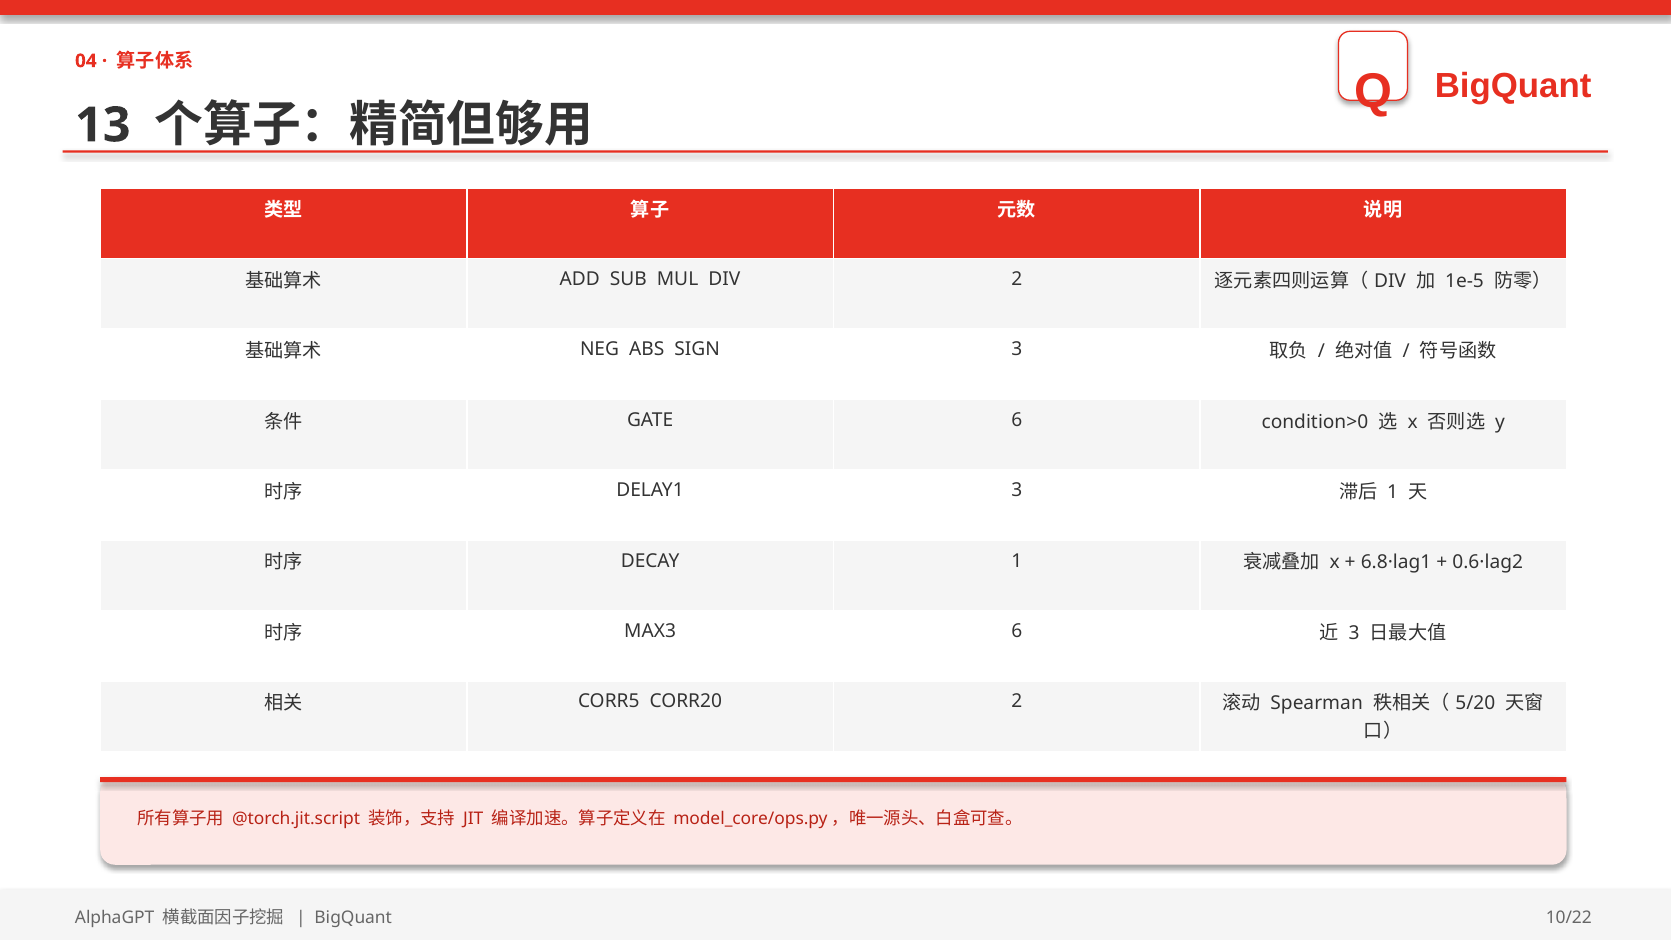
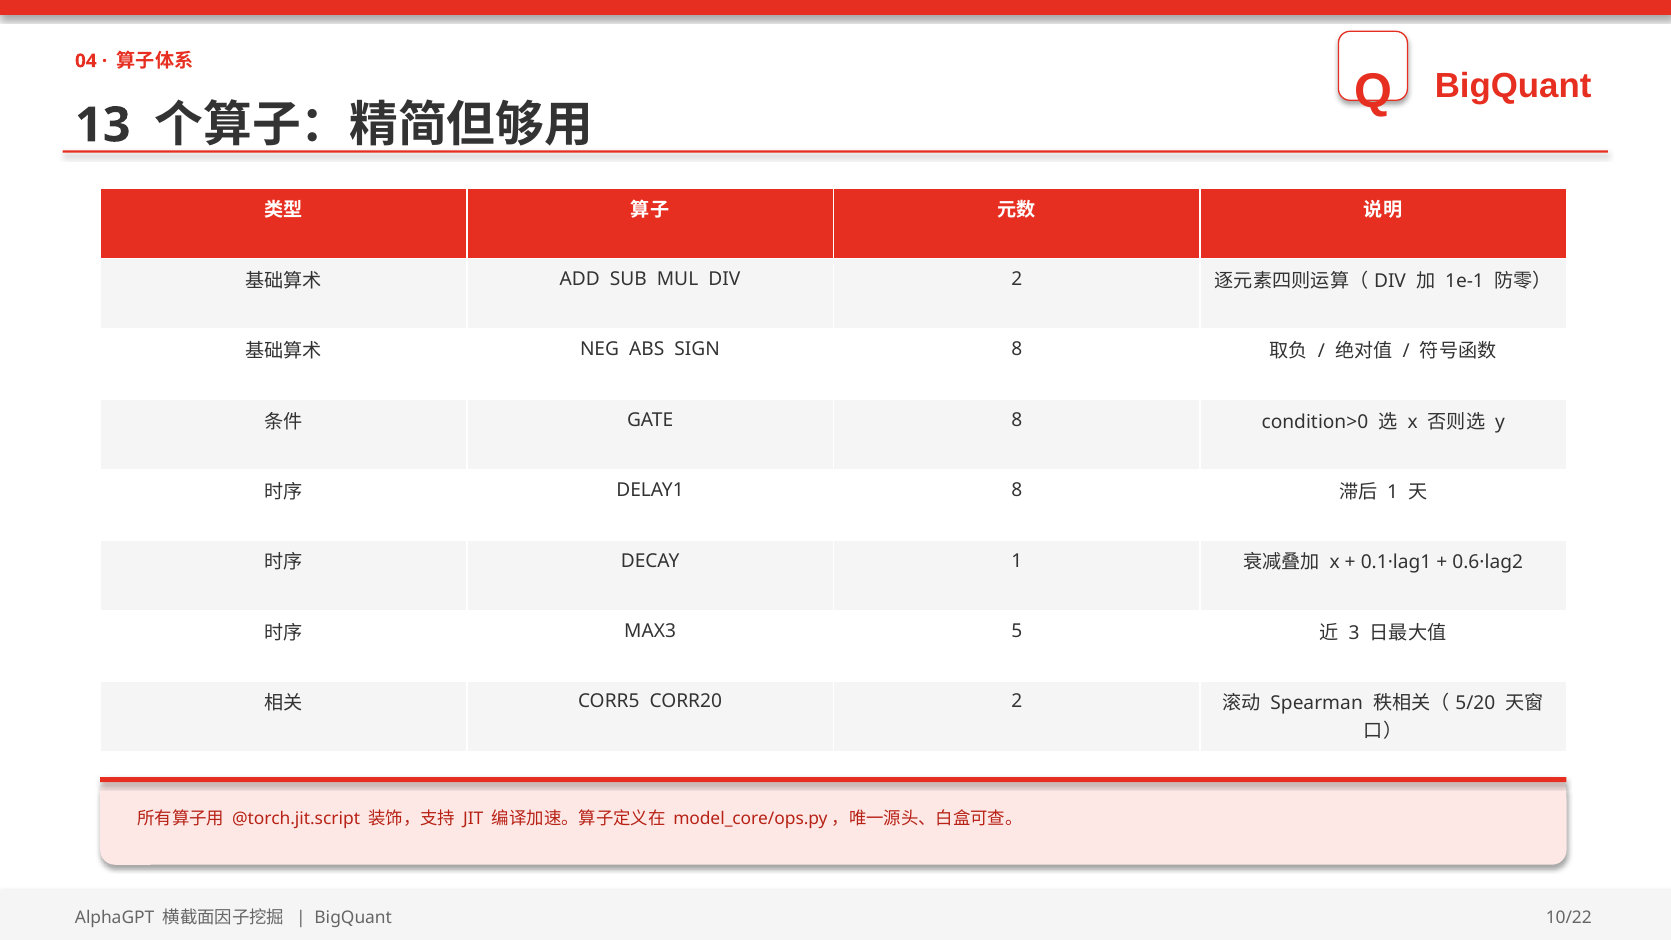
1e-5: 1e-5 -> 1e-1
SIGN 3: 3 -> 8
GATE 6: 6 -> 8
DELAY1 3: 3 -> 8
6.8·lag1: 6.8·lag1 -> 0.1·lag1
MAX3 6: 6 -> 5
